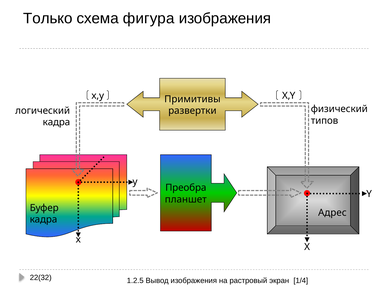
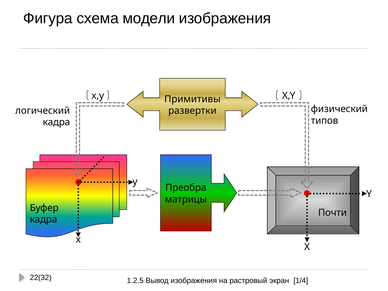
Только: Только -> Фигура
фигура: фигура -> модели
планшет: планшет -> матрицы
Адрес: Адрес -> Почти
